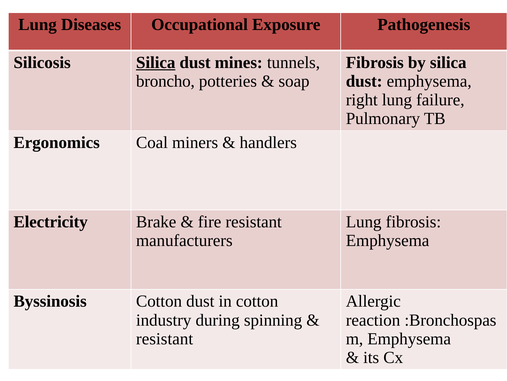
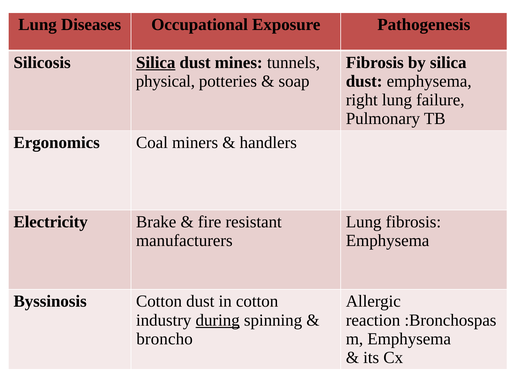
broncho: broncho -> physical
during underline: none -> present
resistant at (165, 338): resistant -> broncho
